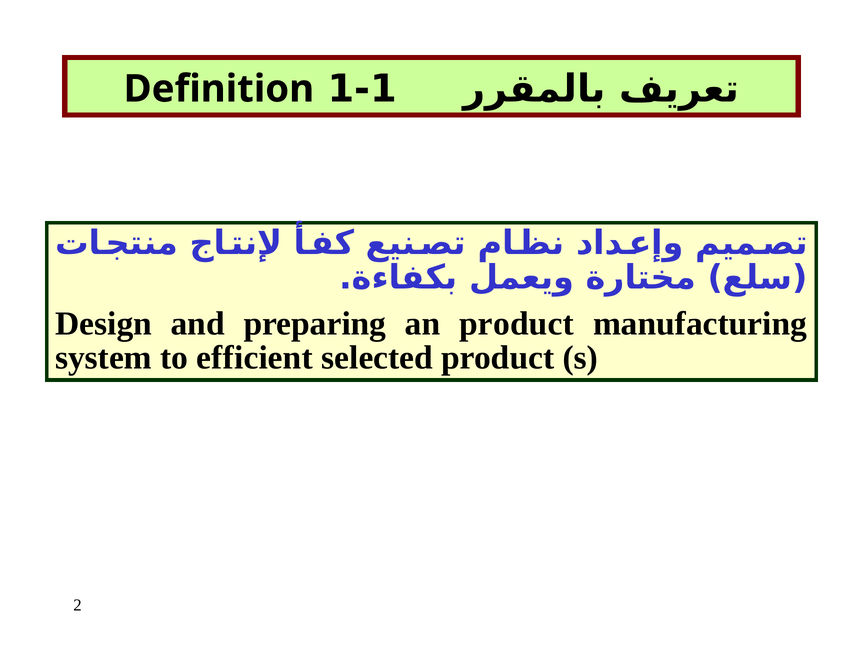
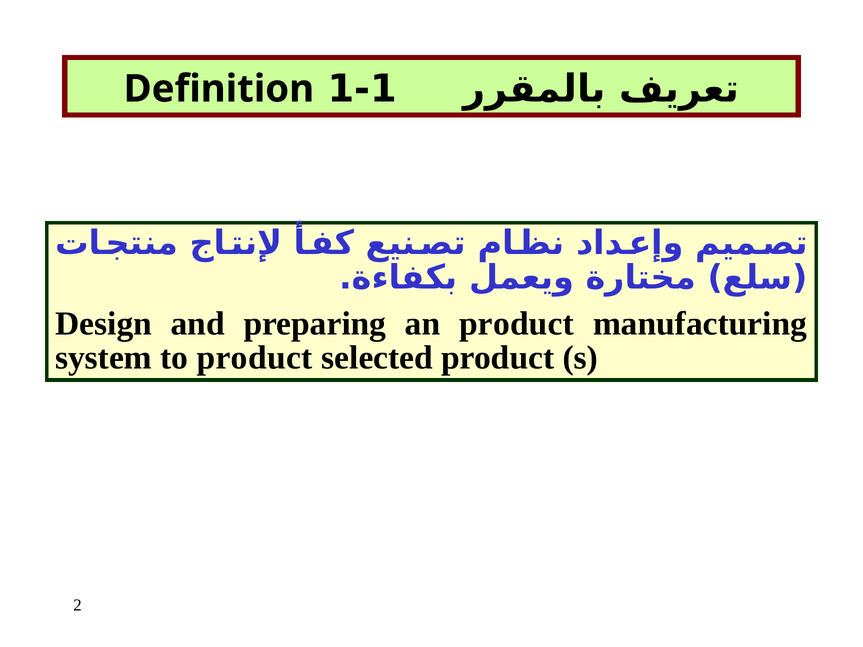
to efficient: efficient -> product
